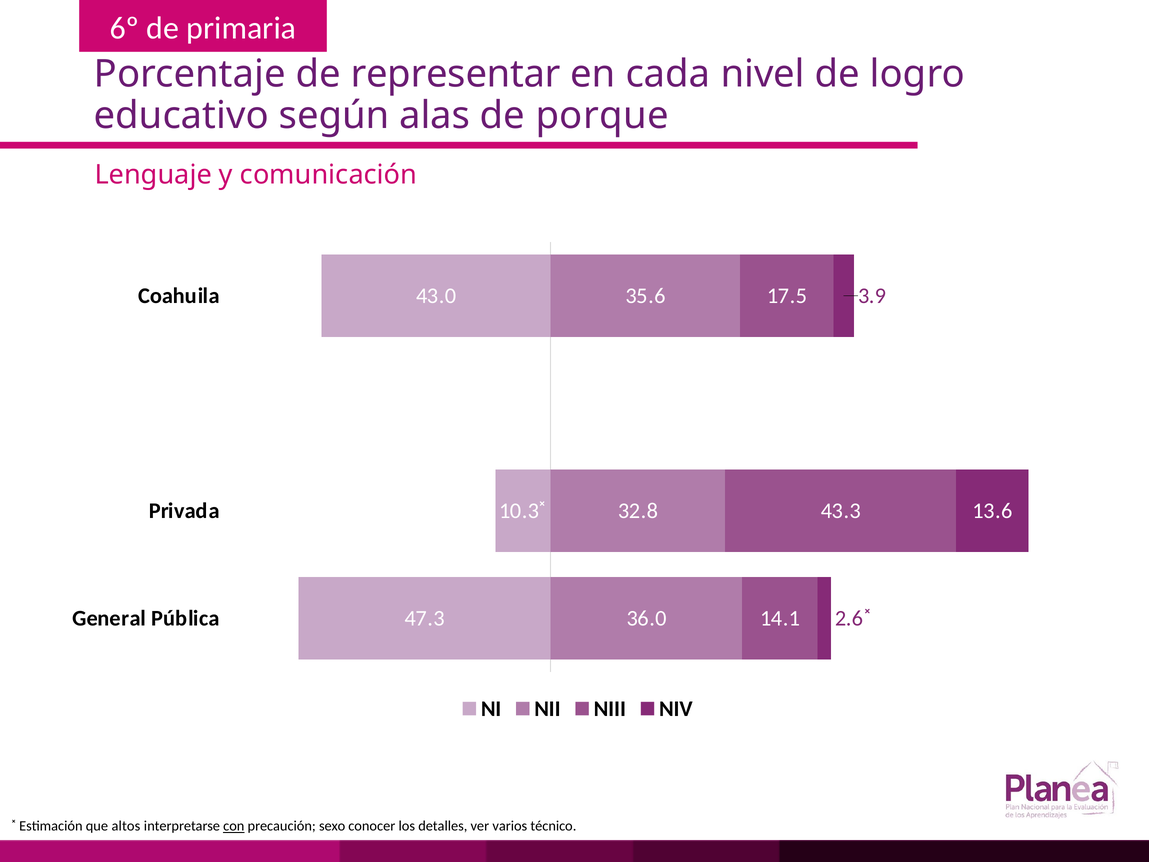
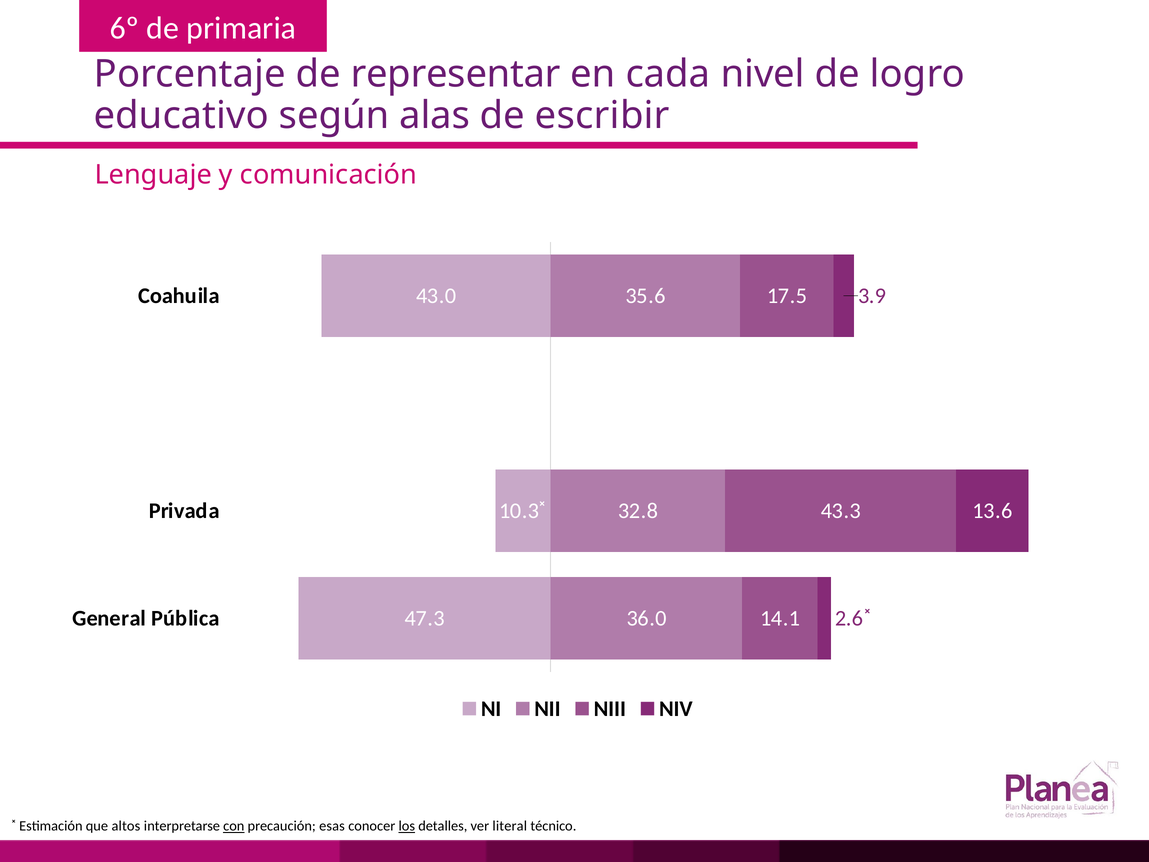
porque: porque -> escribir
sexo: sexo -> esas
los underline: none -> present
varios: varios -> literal
